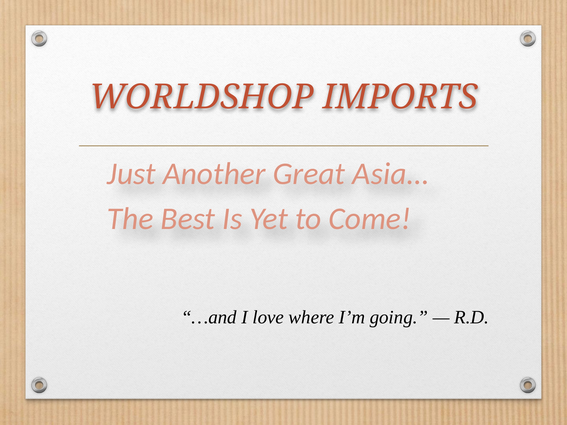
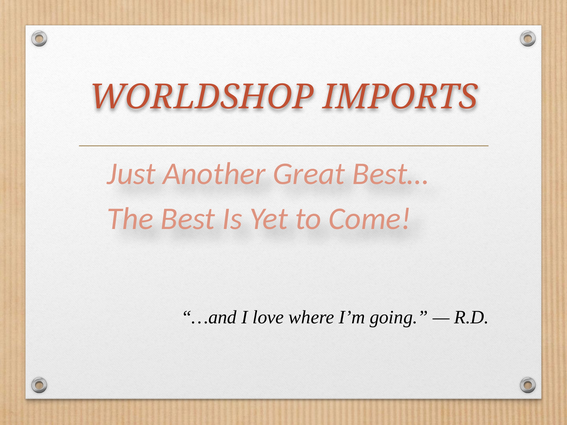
Asia…: Asia… -> Best…
